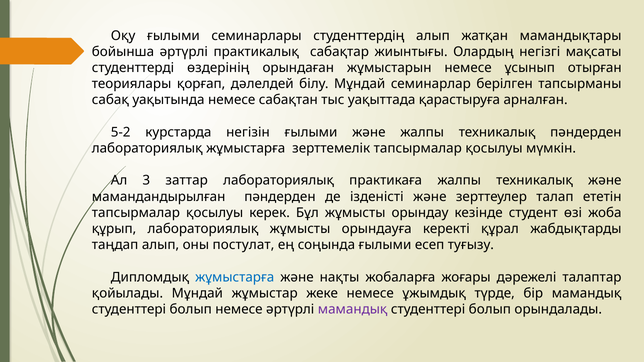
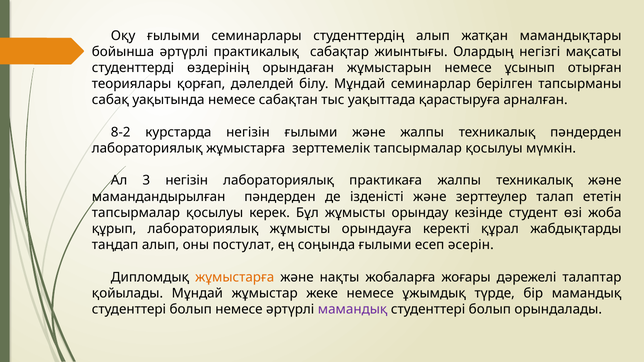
5-2: 5-2 -> 8-2
3 заттар: заттар -> негізін
туғызу: туғызу -> әсерін
жұмыстарға at (235, 277) colour: blue -> orange
